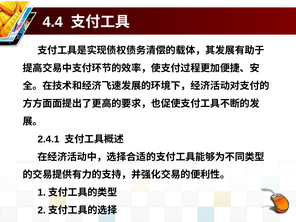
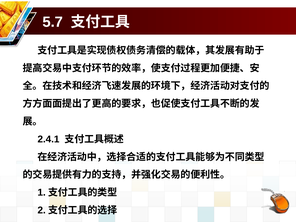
4.4: 4.4 -> 5.7
